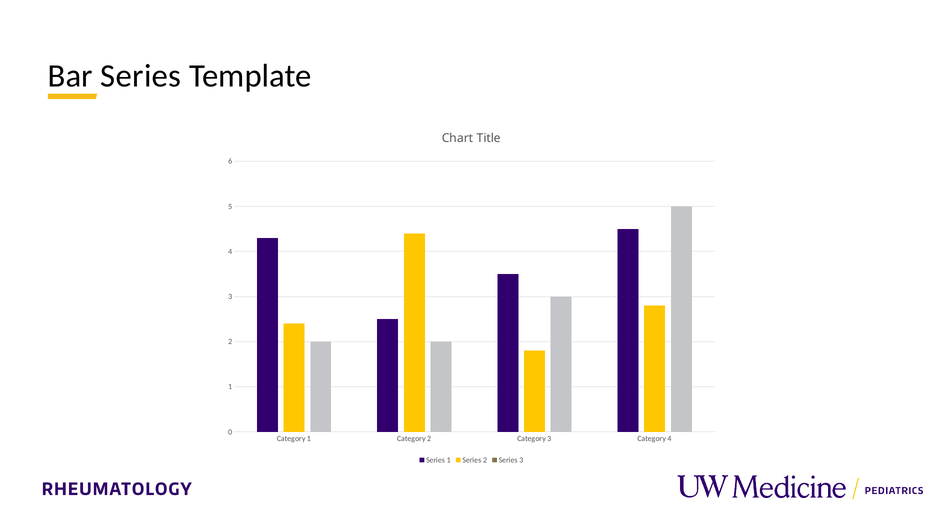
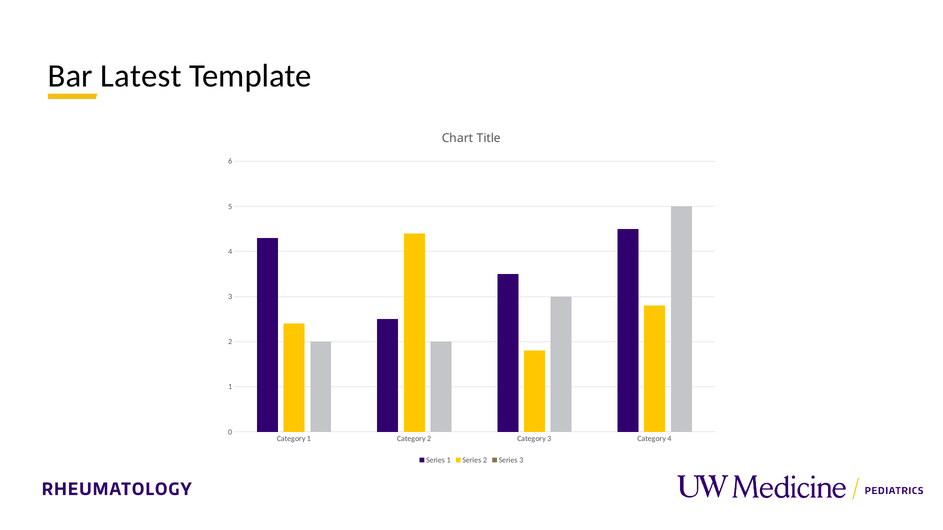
Bar Series: Series -> Latest
